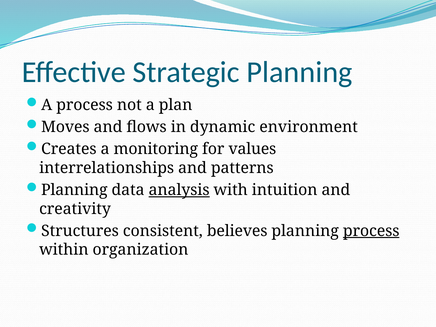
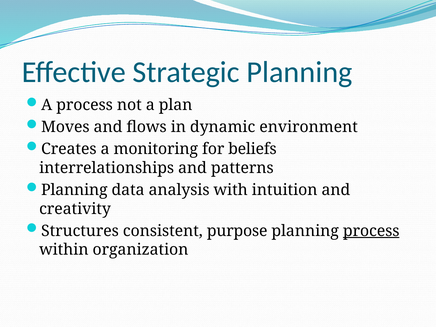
values: values -> beliefs
analysis underline: present -> none
believes: believes -> purpose
